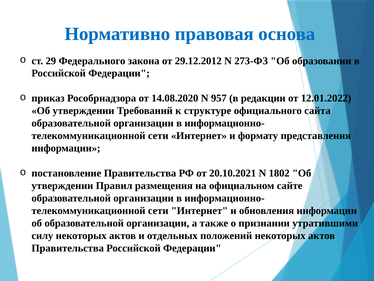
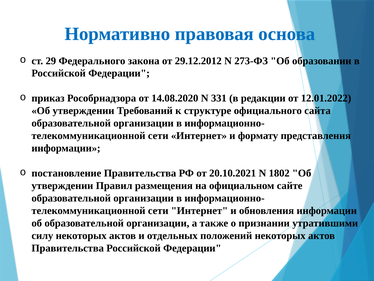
957: 957 -> 331
